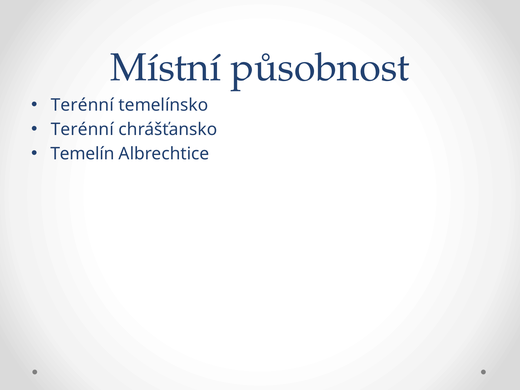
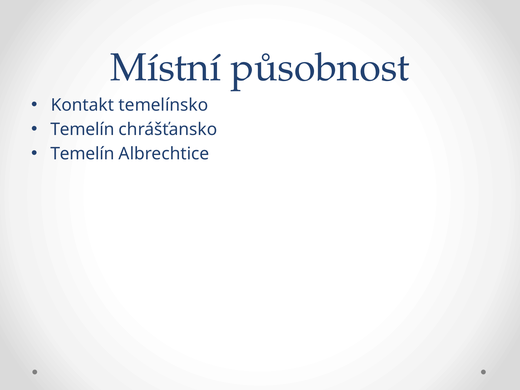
Terénní at (82, 105): Terénní -> Kontakt
Terénní at (82, 129): Terénní -> Temelín
